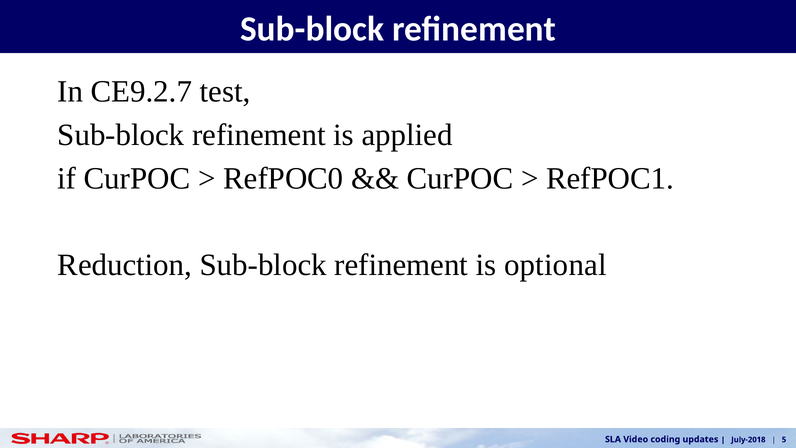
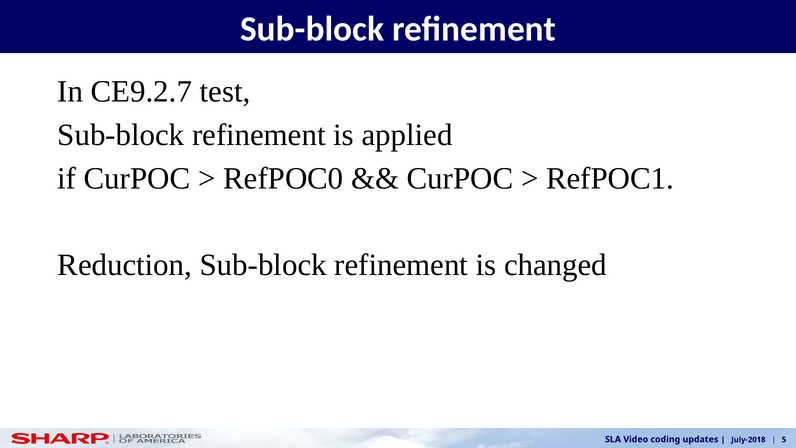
optional: optional -> changed
